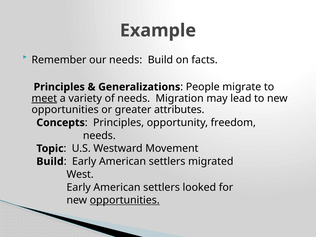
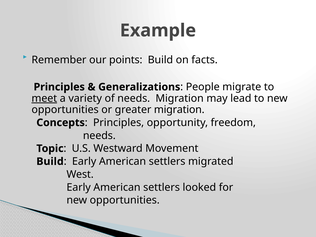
our needs: needs -> points
greater attributes: attributes -> migration
opportunities at (125, 200) underline: present -> none
